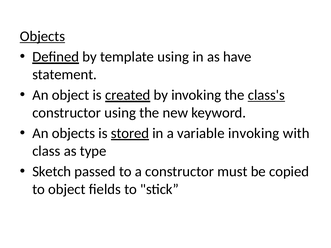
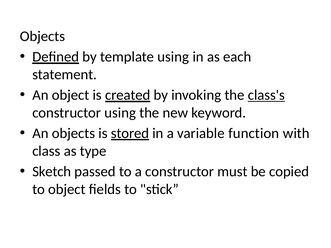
Objects at (42, 36) underline: present -> none
have: have -> each
variable invoking: invoking -> function
